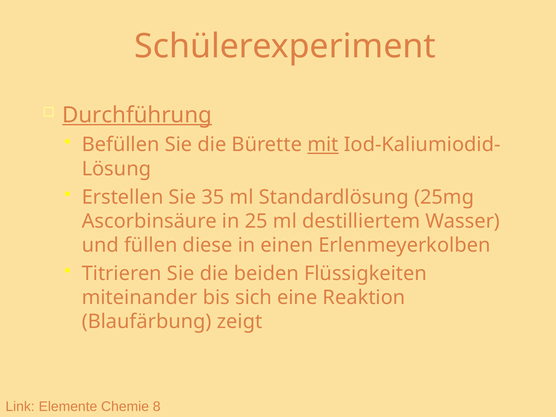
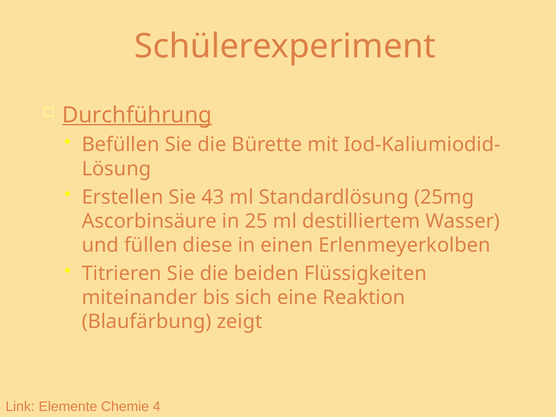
mit underline: present -> none
35: 35 -> 43
8: 8 -> 4
